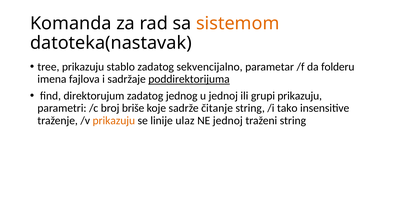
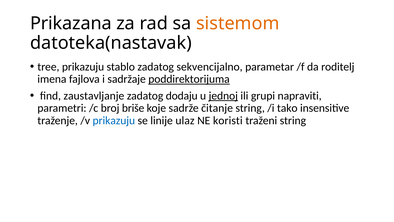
Komanda: Komanda -> Prikazana
folderu: folderu -> roditelj
direktorujum: direktorujum -> zaustavljanje
jednog: jednog -> dodaju
jednoj at (223, 96) underline: none -> present
grupi prikazuju: prikazuju -> napraviti
prikazuju at (114, 120) colour: orange -> blue
NE jednoj: jednoj -> koristi
